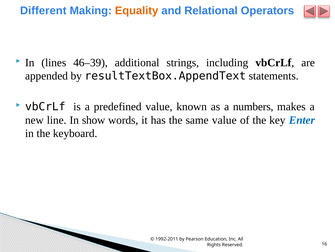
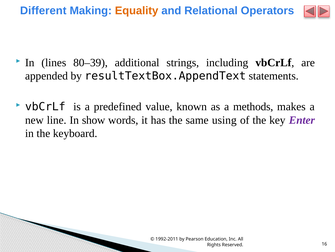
46–39: 46–39 -> 80–39
numbers: numbers -> methods
same value: value -> using
Enter colour: blue -> purple
